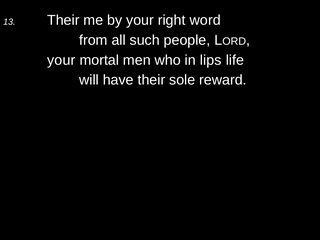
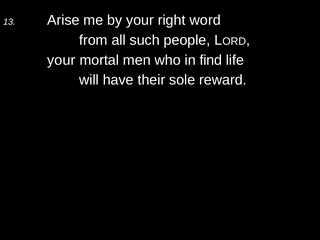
13 Their: Their -> Arise
lips: lips -> find
